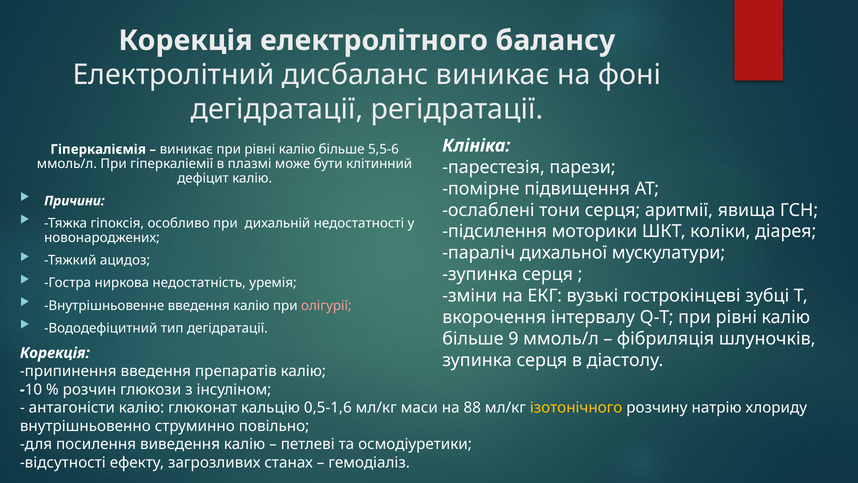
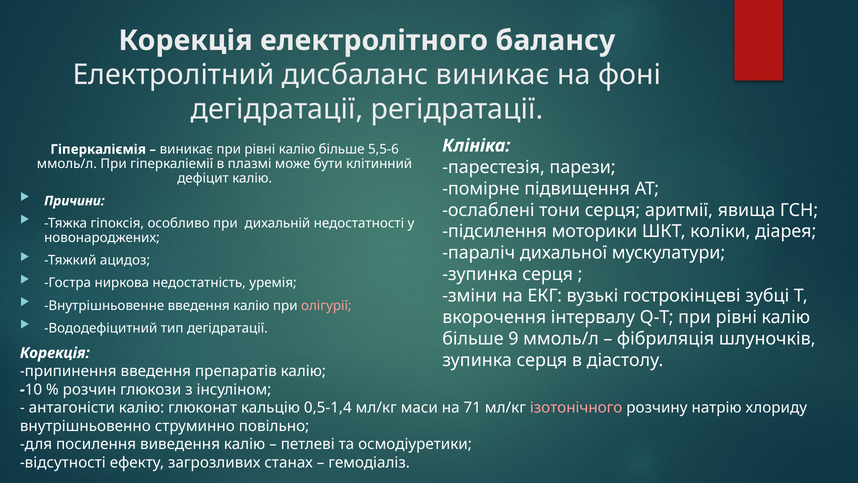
0,5-1,6: 0,5-1,6 -> 0,5-1,4
88: 88 -> 71
ізотонічного colour: yellow -> pink
